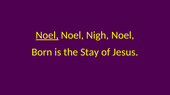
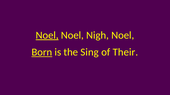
Born underline: none -> present
Stay: Stay -> Sing
Jesus: Jesus -> Their
